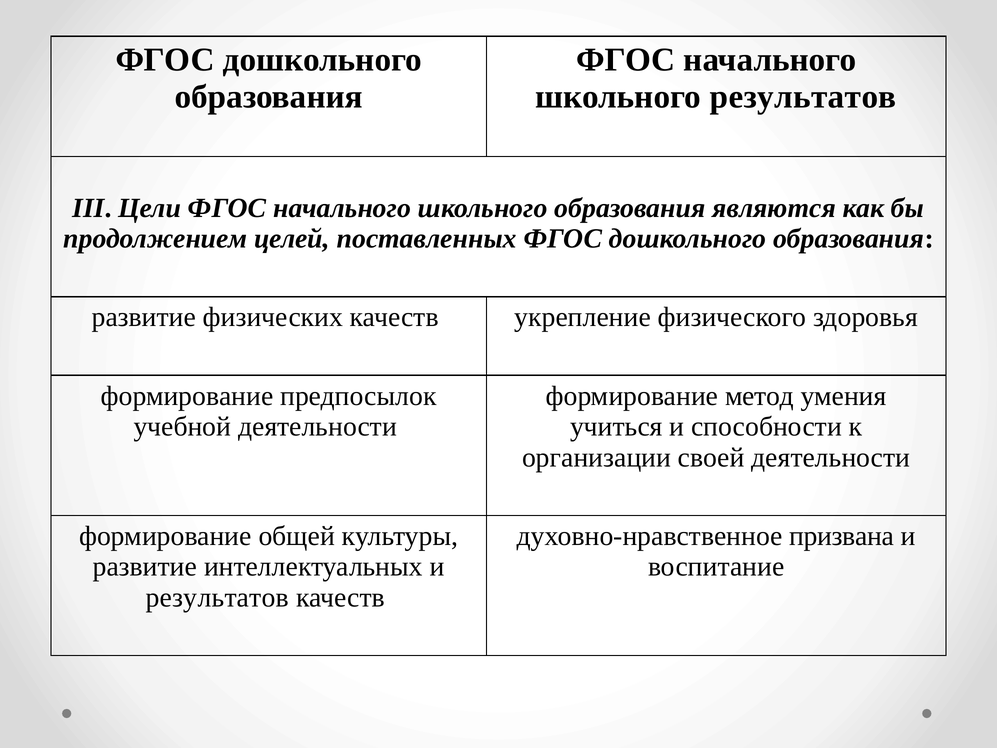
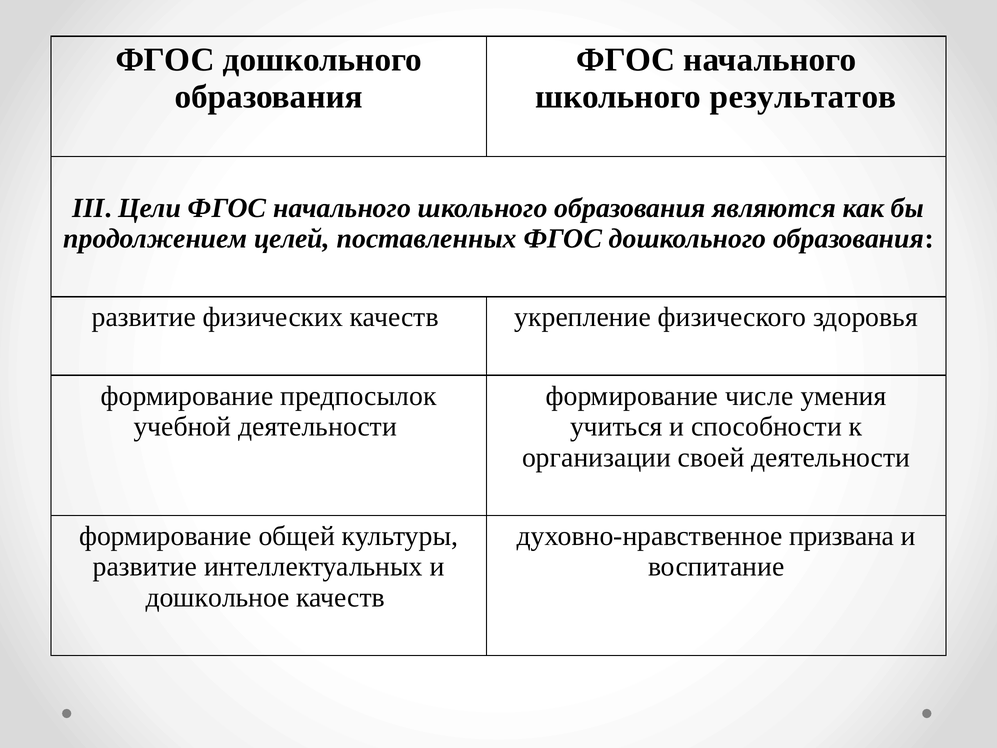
метод: метод -> числе
результатов at (217, 597): результатов -> дошкольное
